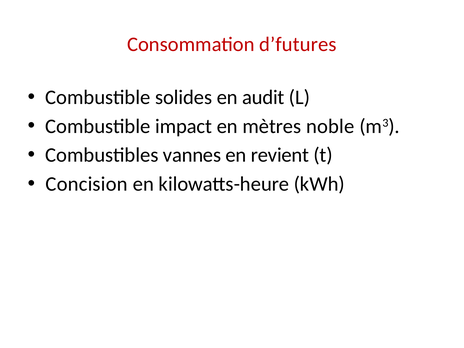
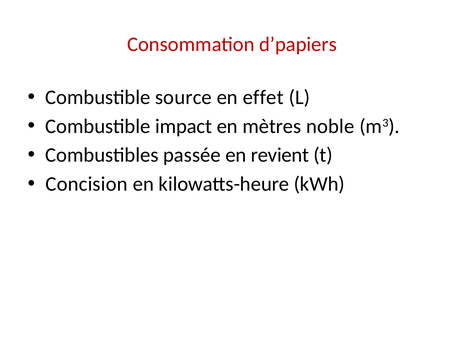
d’futures: d’futures -> d’papiers
solides: solides -> source
audit: audit -> effet
vannes: vannes -> passée
